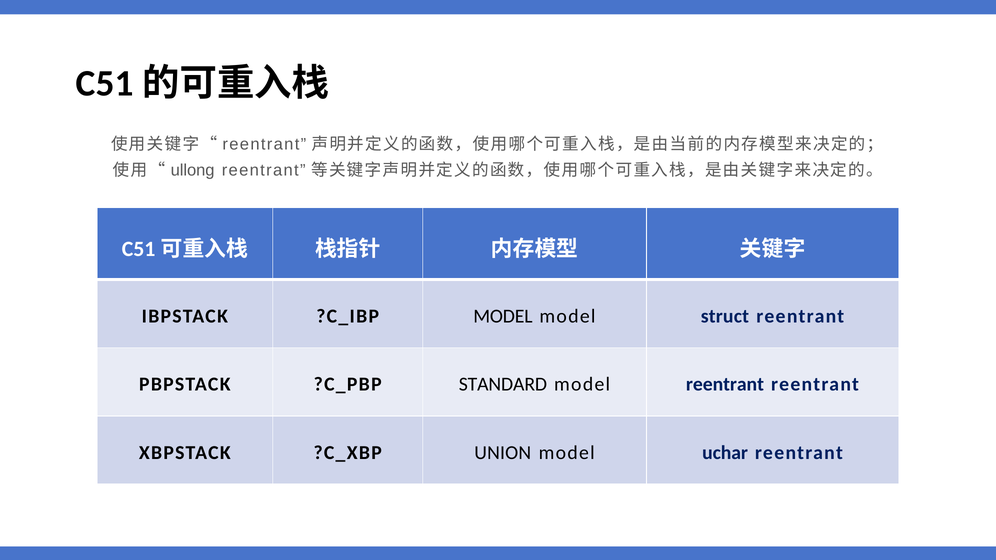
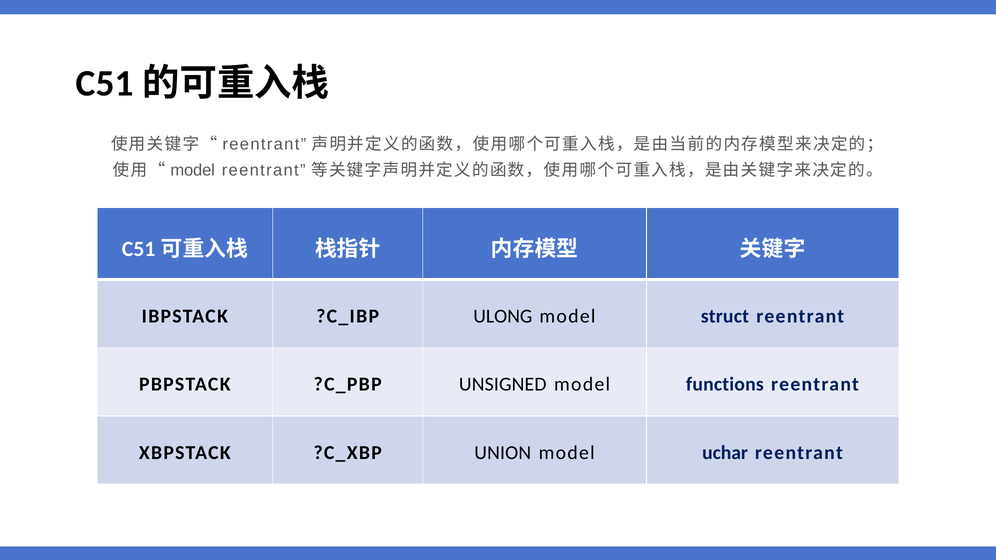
ullong at (193, 170): ullong -> model
MODEL at (503, 316): MODEL -> ULONG
STANDARD: STANDARD -> UNSIGNED
model reentrant: reentrant -> functions
